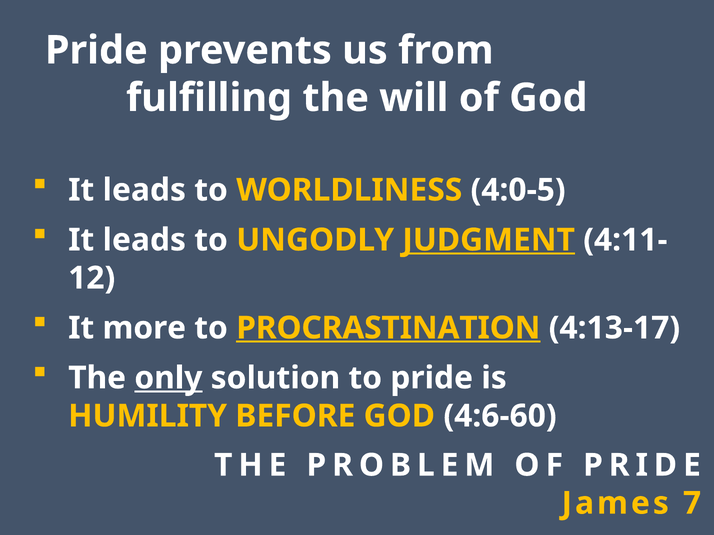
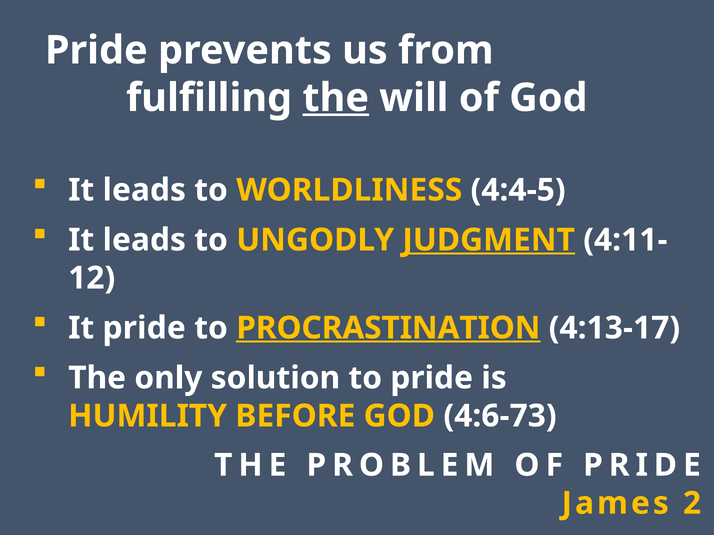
the at (336, 98) underline: none -> present
4:0-5: 4:0-5 -> 4:4-5
It more: more -> pride
only underline: present -> none
4:6-60: 4:6-60 -> 4:6-73
7: 7 -> 2
